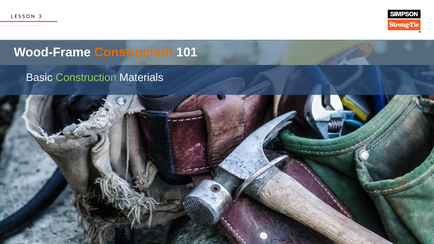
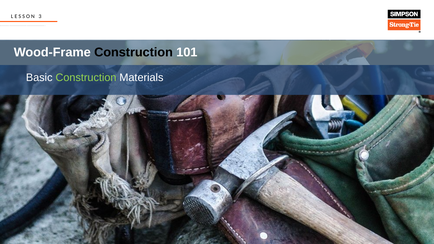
Construction at (134, 52) colour: orange -> black
